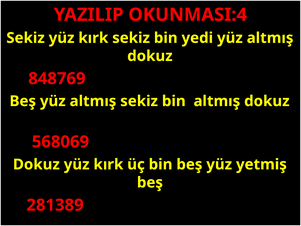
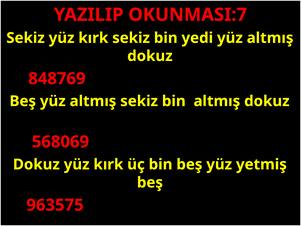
OKUNMASI:4: OKUNMASI:4 -> OKUNMASI:7
281389: 281389 -> 963575
